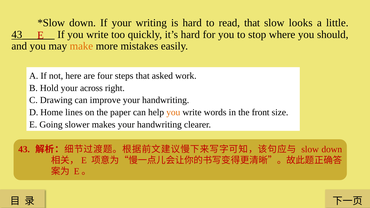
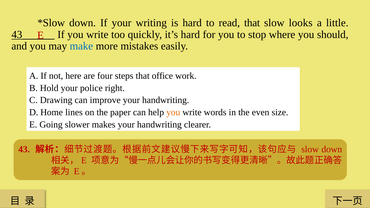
make colour: orange -> blue
asked: asked -> office
across: across -> police
front: front -> even
